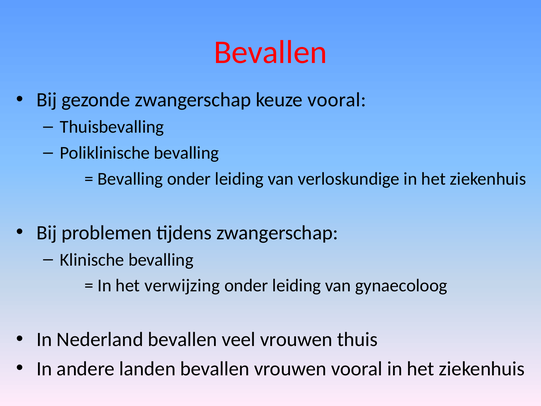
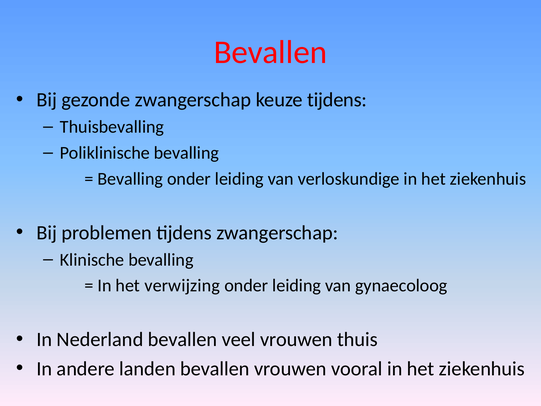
keuze vooral: vooral -> tijdens
